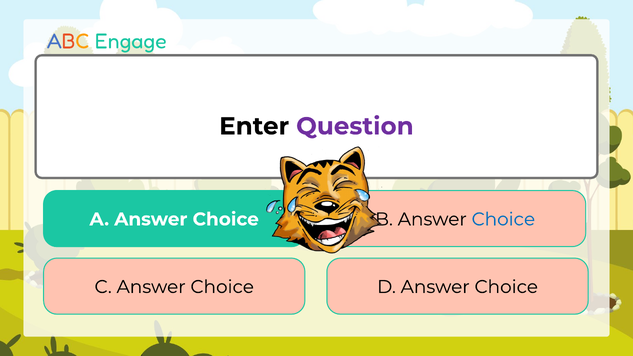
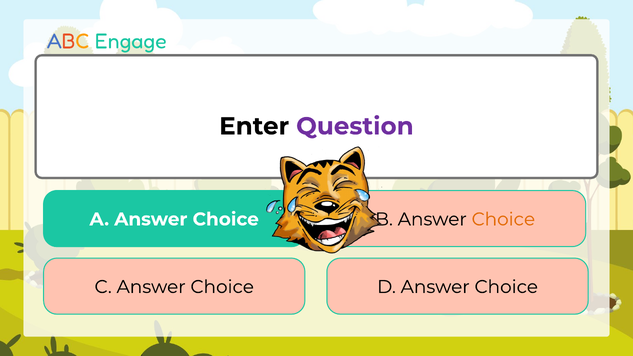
Choice at (503, 219) colour: blue -> orange
